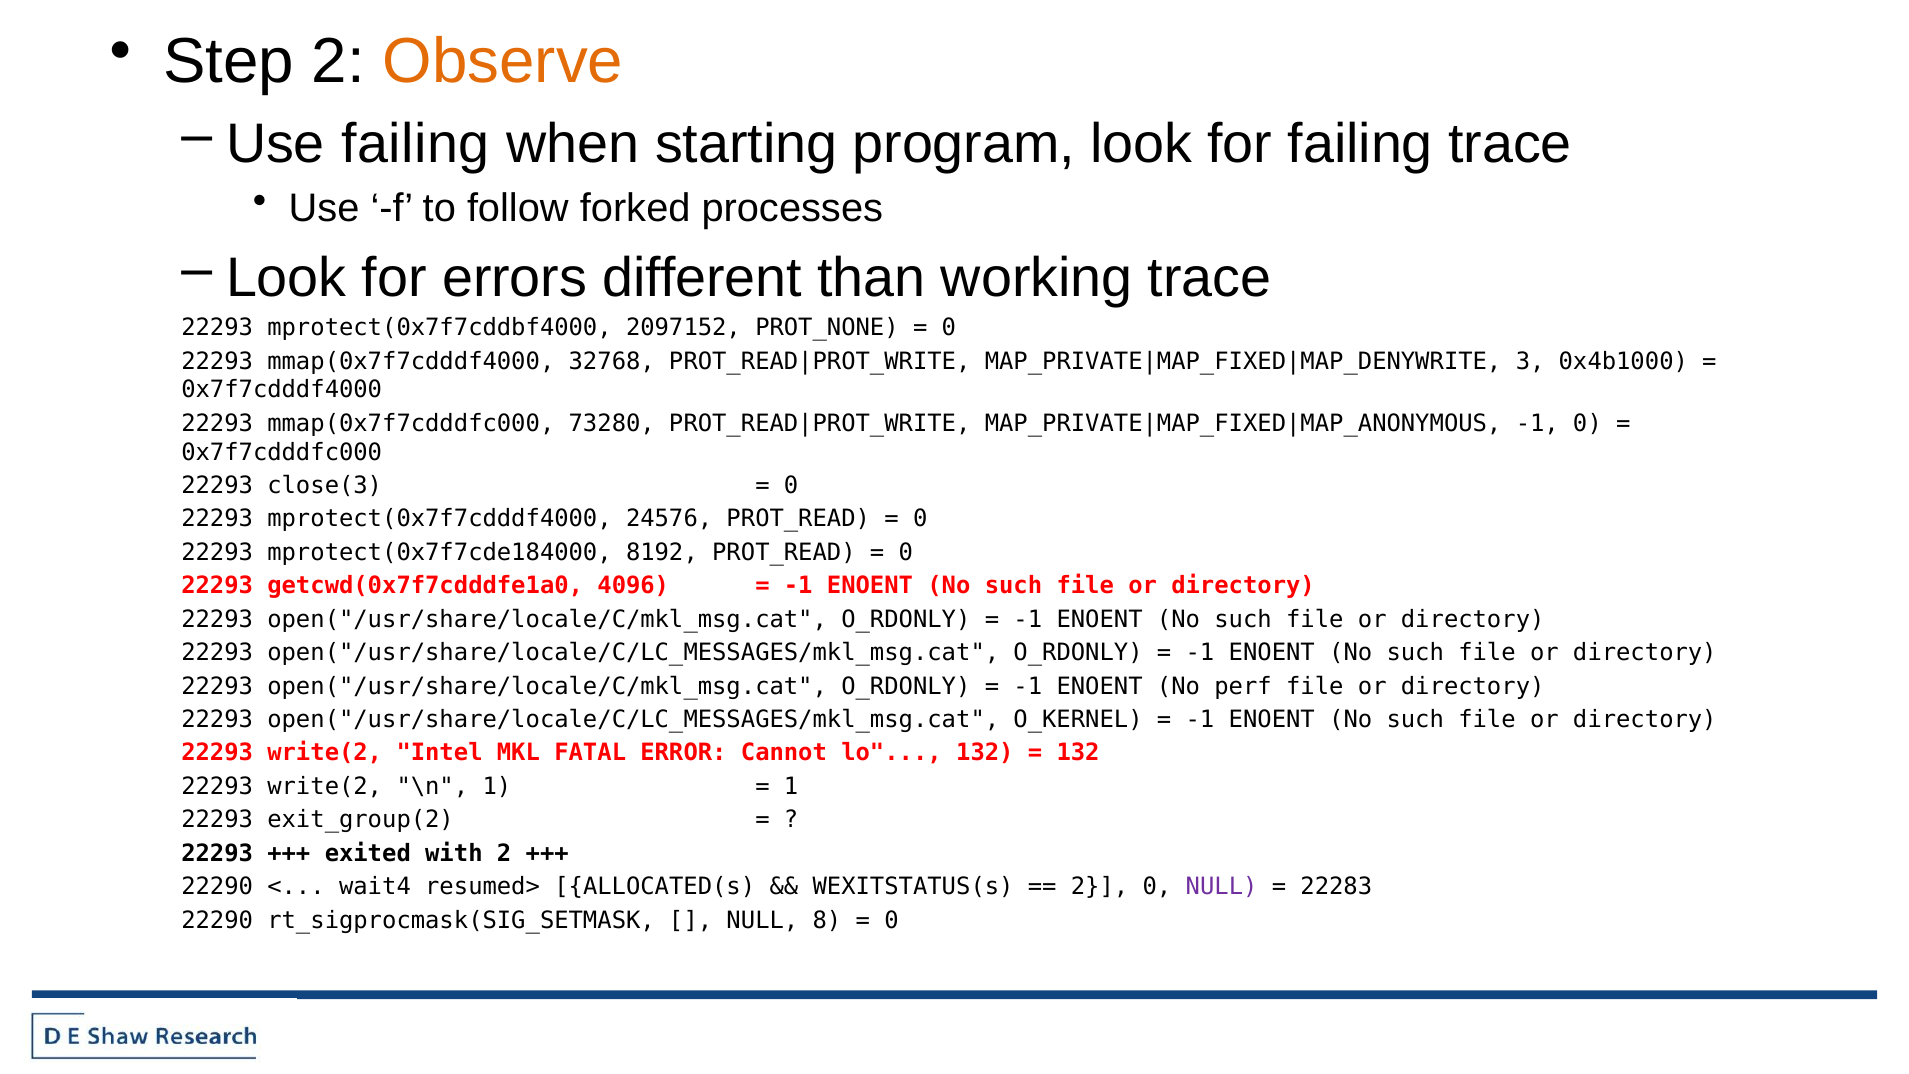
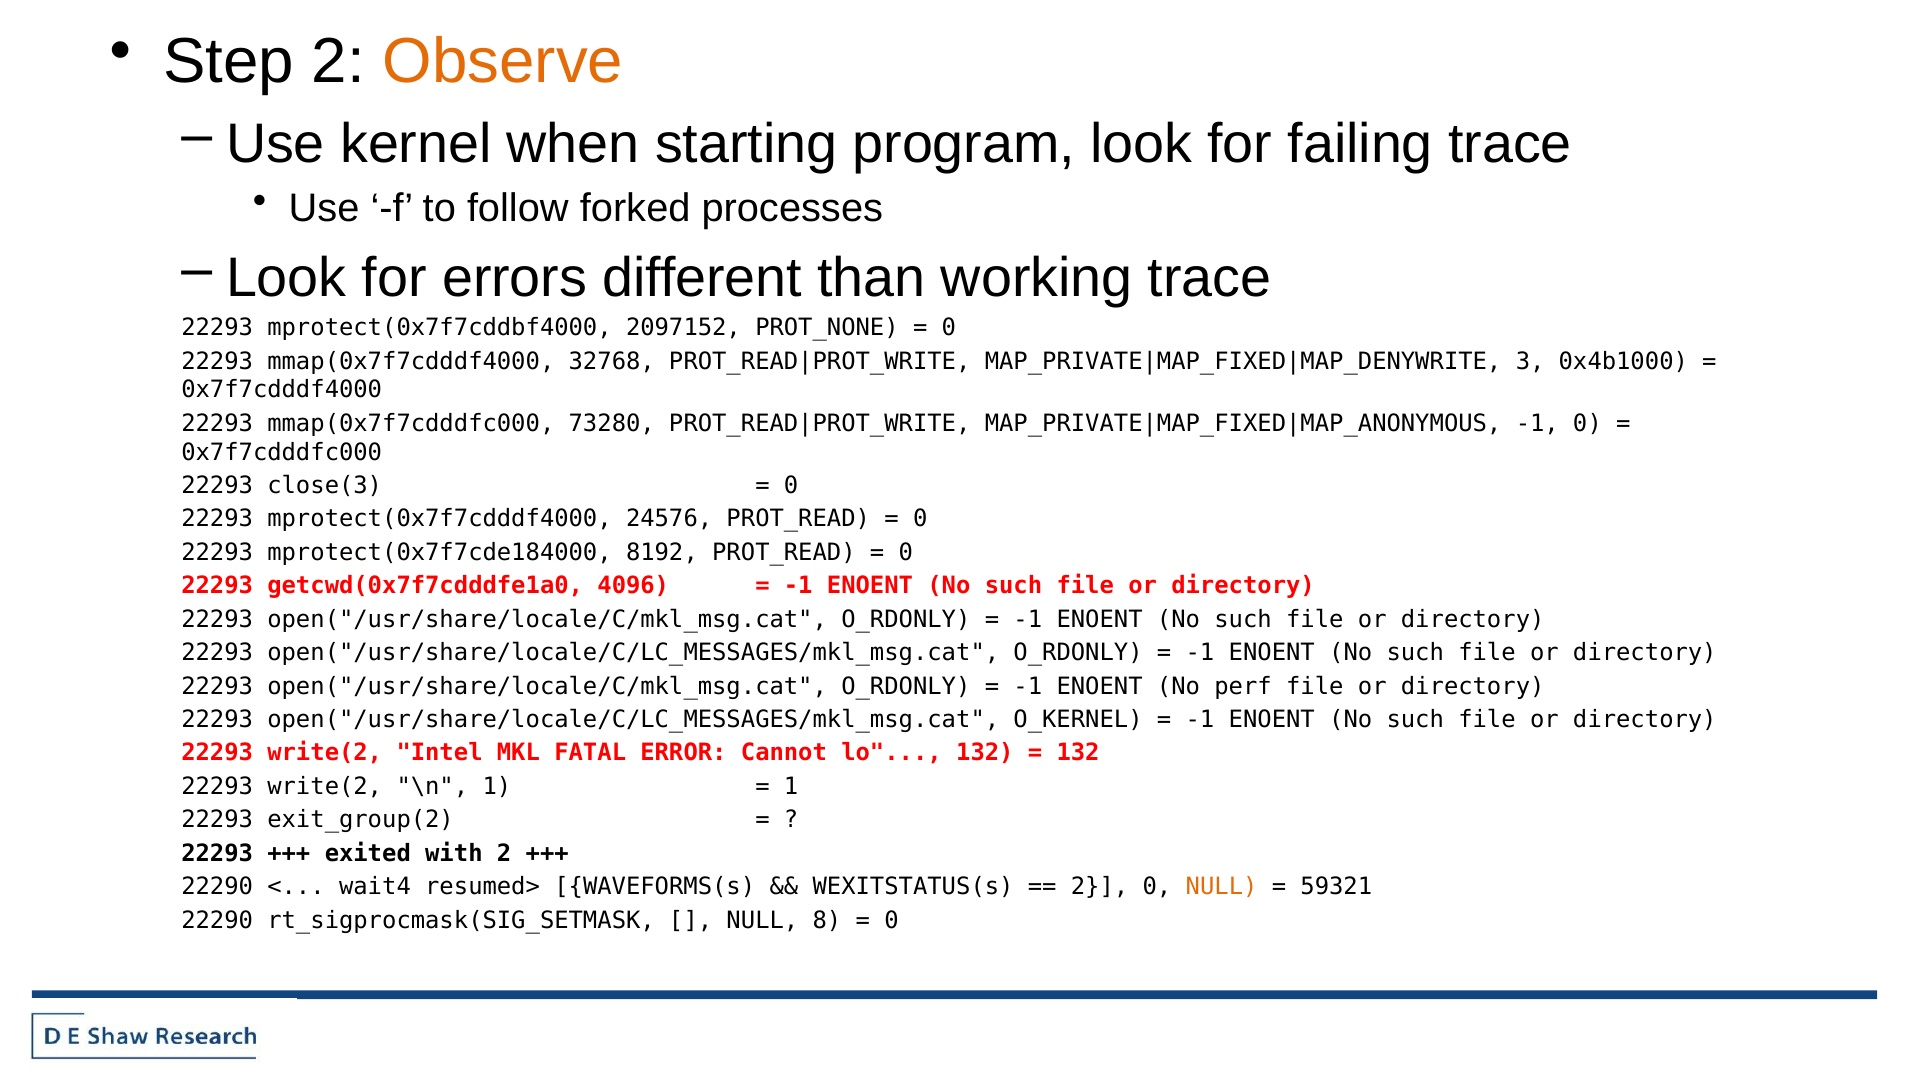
Use failing: failing -> kernel
ALLOCATED(s: ALLOCATED(s -> WAVEFORMS(s
NULL at (1222, 887) colour: purple -> orange
22283: 22283 -> 59321
